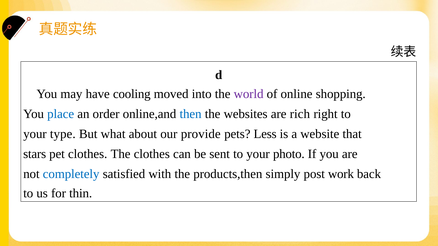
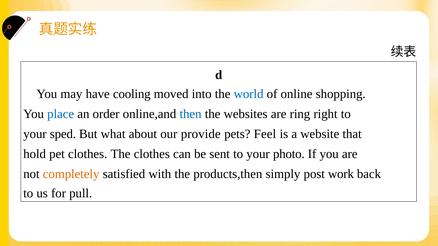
world colour: purple -> blue
rich: rich -> ring
type: type -> sped
Less: Less -> Feel
stars: stars -> hold
completely colour: blue -> orange
thin: thin -> pull
